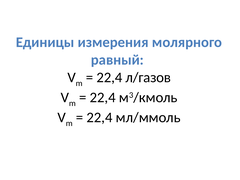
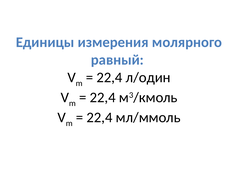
л/газов: л/газов -> л/один
